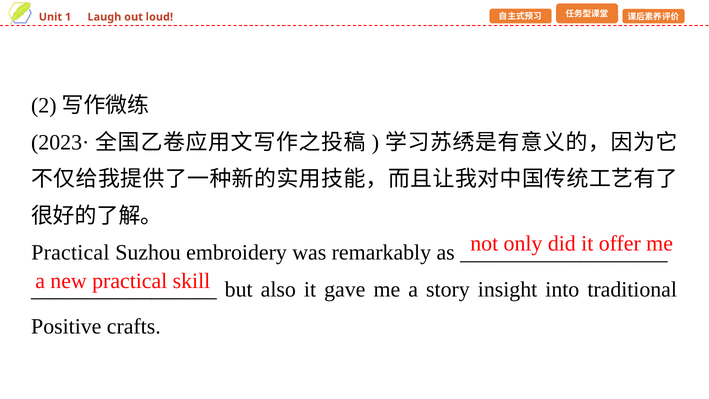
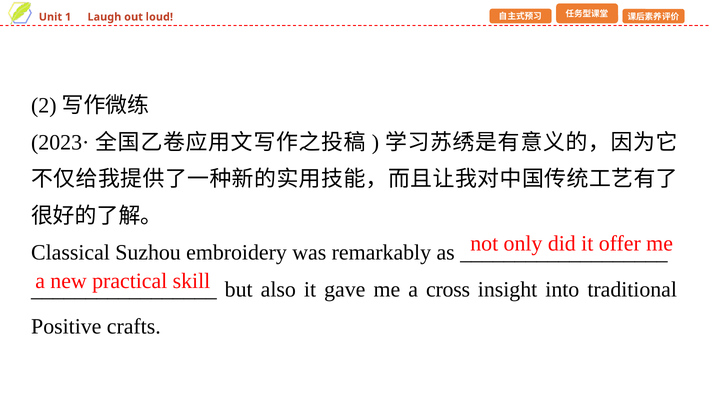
Practical at (70, 253): Practical -> Classical
story: story -> cross
